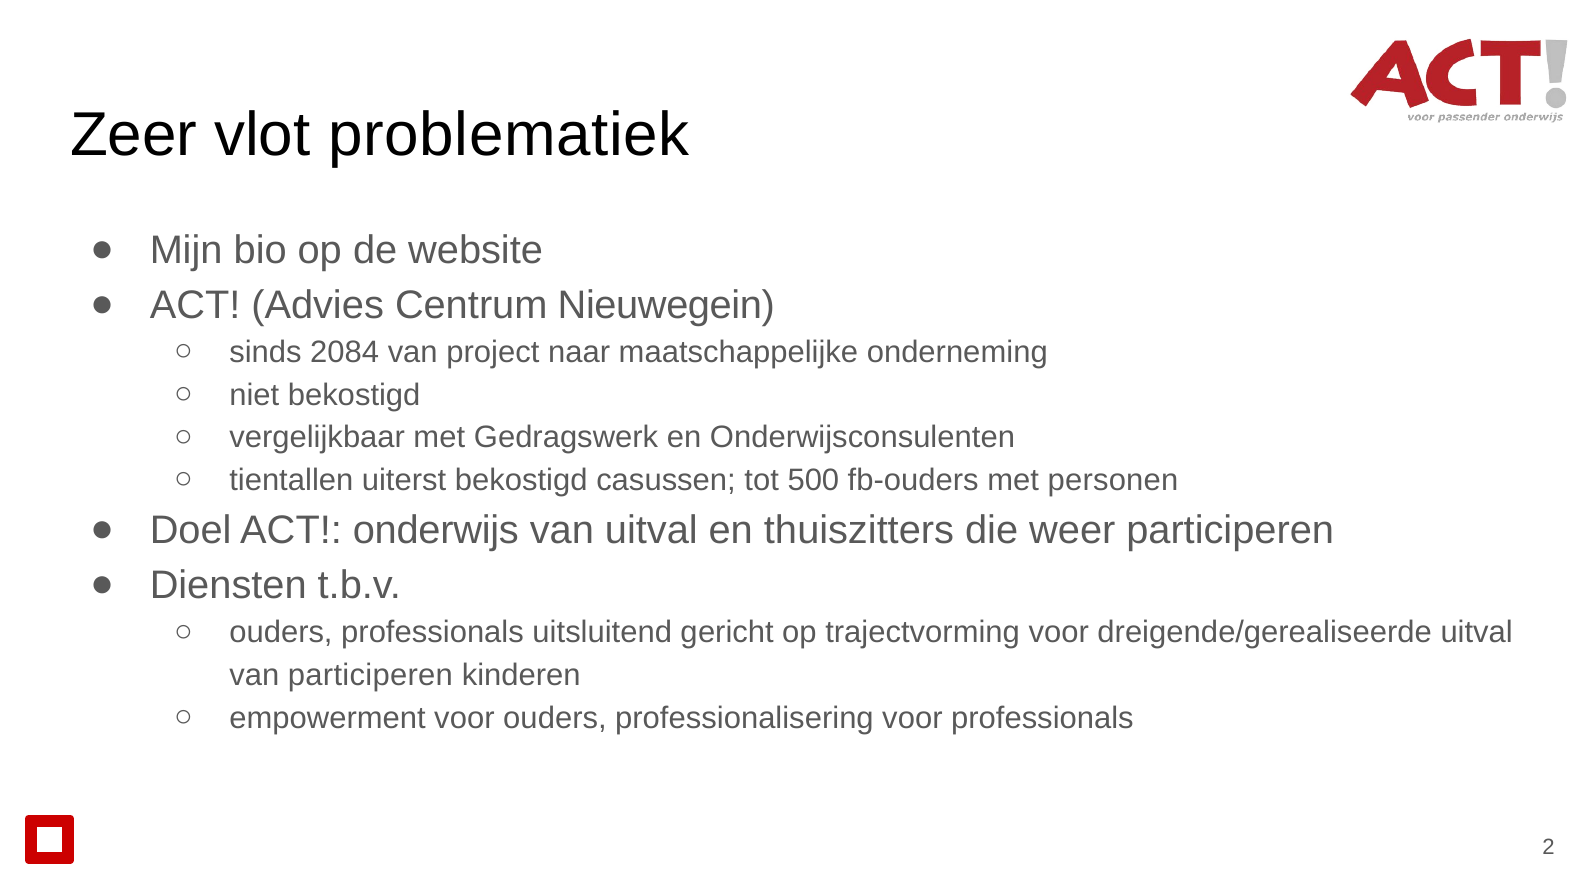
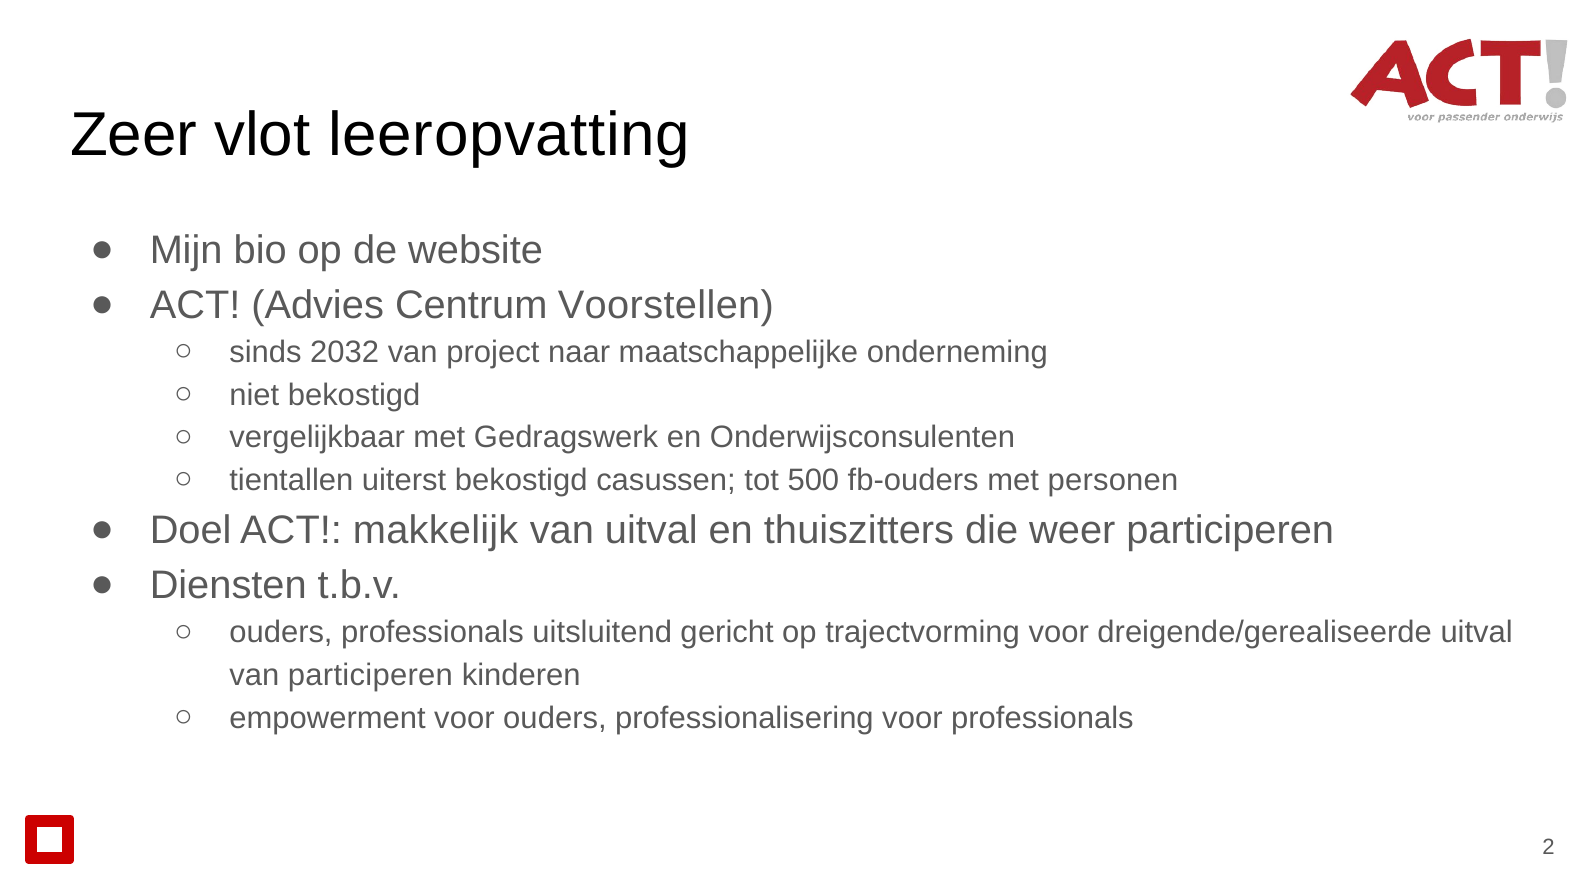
problematiek: problematiek -> leeropvatting
Nieuwegein: Nieuwegein -> Voorstellen
2084: 2084 -> 2032
onderwijs: onderwijs -> makkelijk
